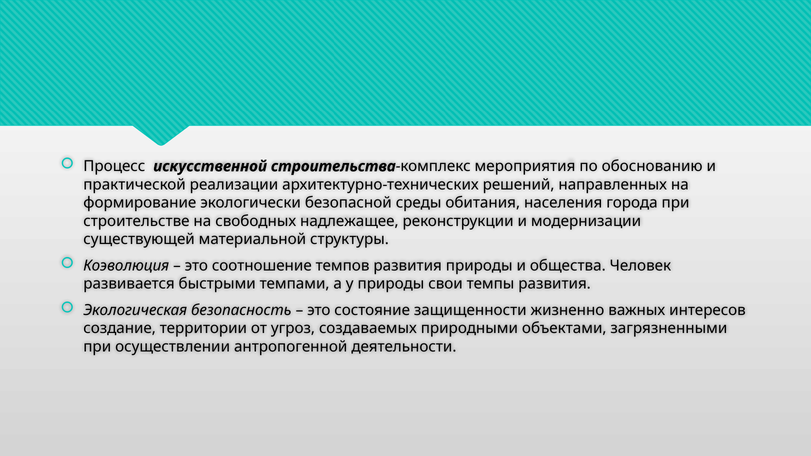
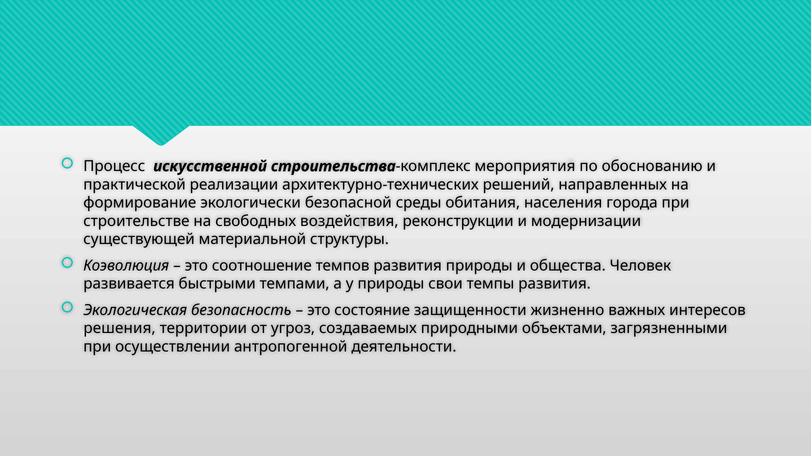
надлежащее: надлежащее -> воздействия
создание: создание -> решения
